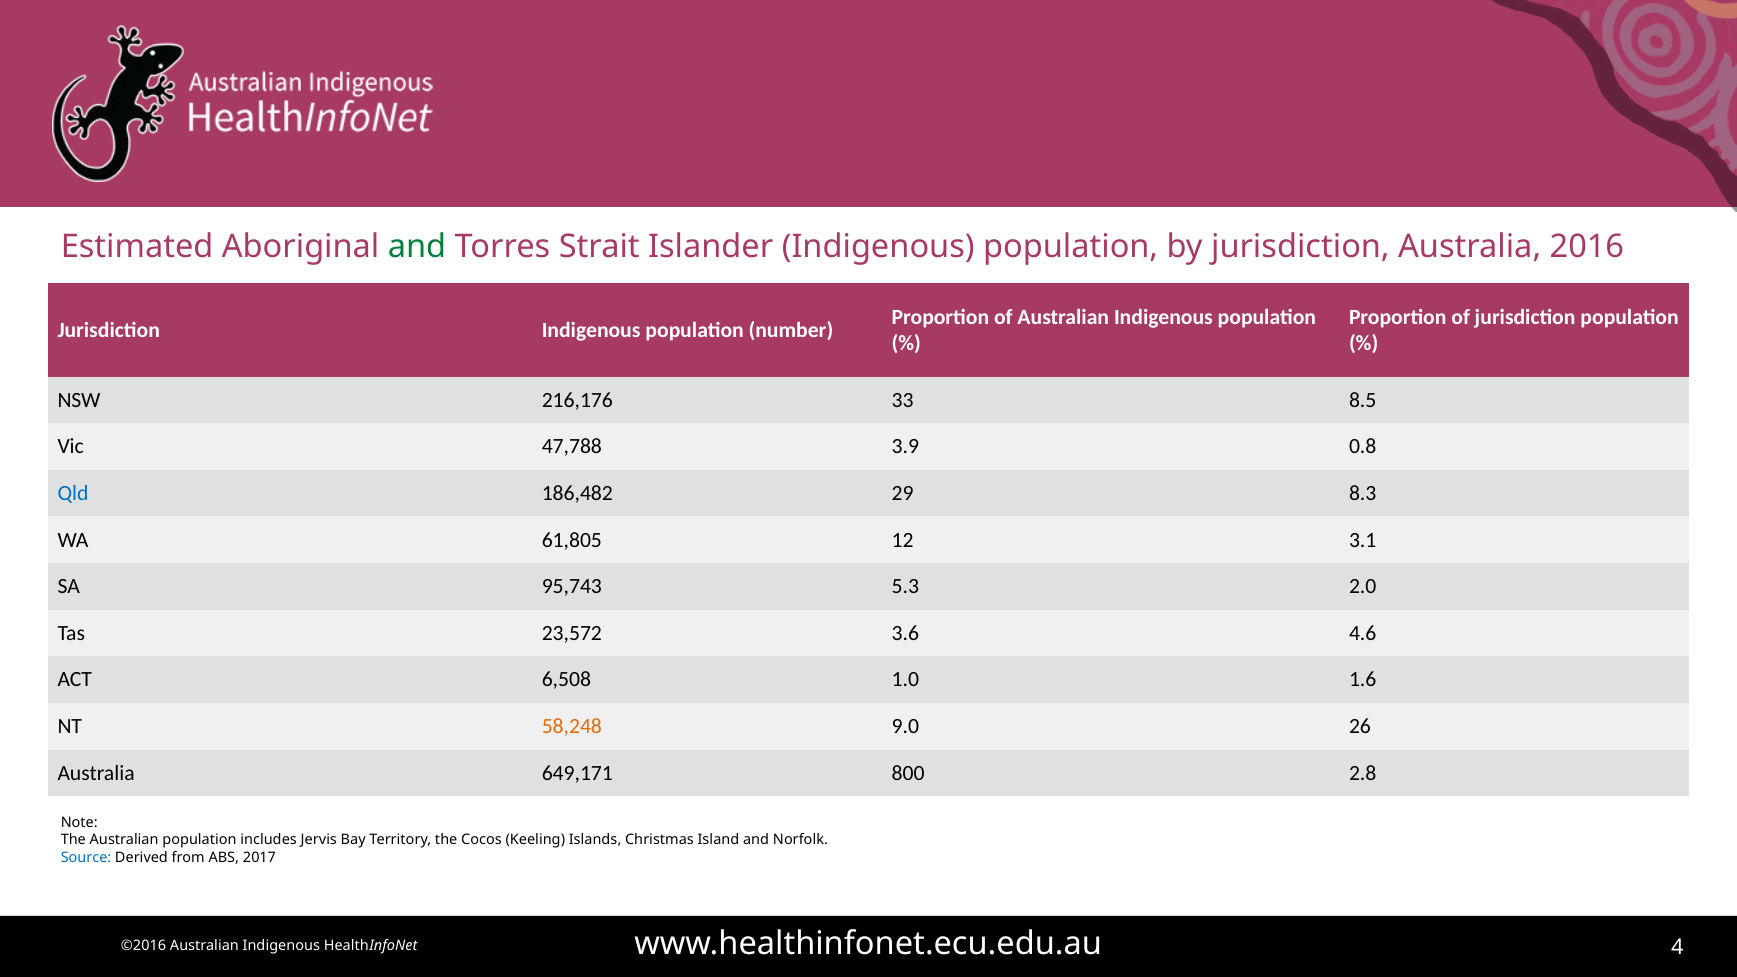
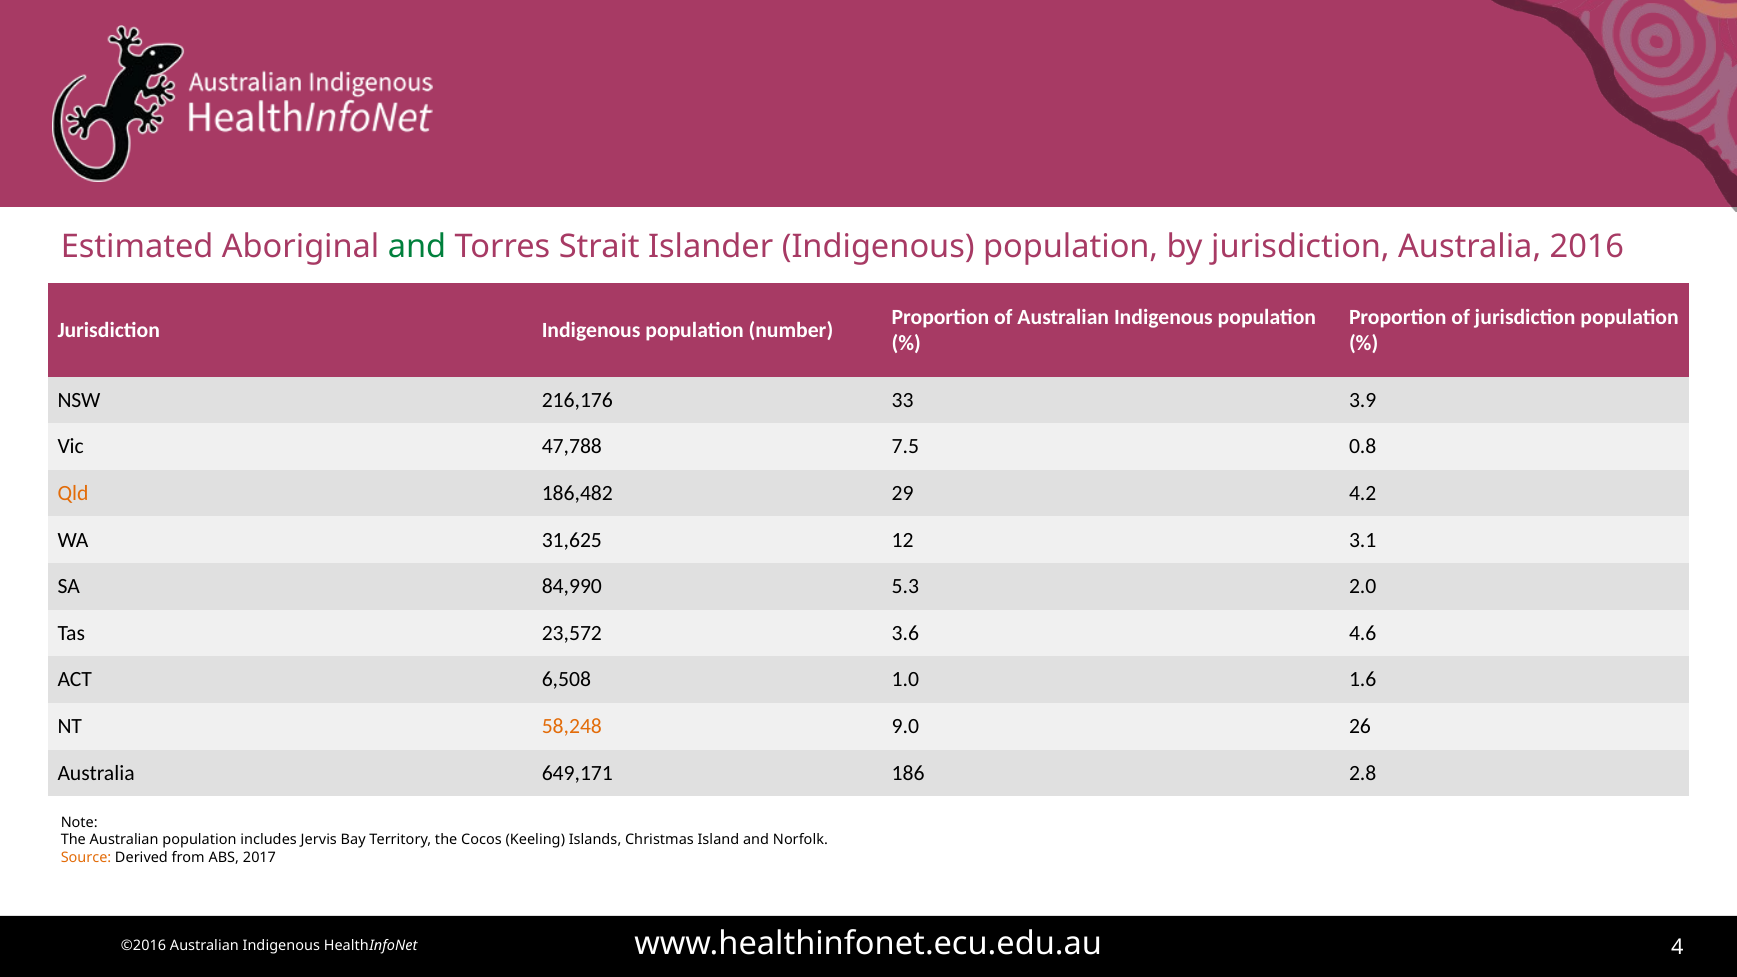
8.5: 8.5 -> 3.9
3.9: 3.9 -> 7.5
Qld colour: blue -> orange
8.3: 8.3 -> 4.2
61,805: 61,805 -> 31,625
95,743: 95,743 -> 84,990
800: 800 -> 186
Source colour: blue -> orange
